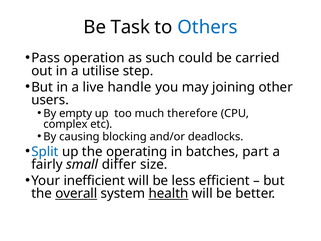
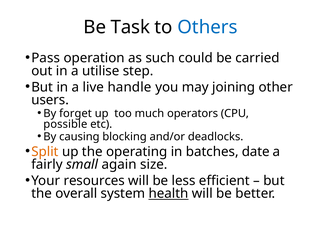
empty: empty -> forget
therefore: therefore -> operators
complex: complex -> possible
Split colour: blue -> orange
part: part -> date
differ: differ -> again
inefficient: inefficient -> resources
overall underline: present -> none
